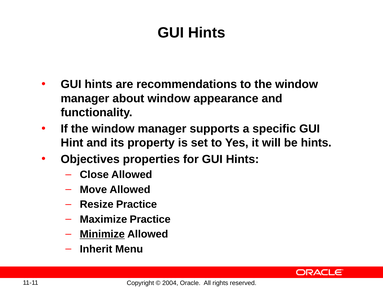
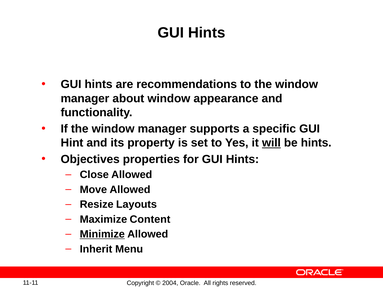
will underline: none -> present
Resize Practice: Practice -> Layouts
Maximize Practice: Practice -> Content
